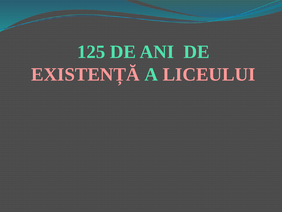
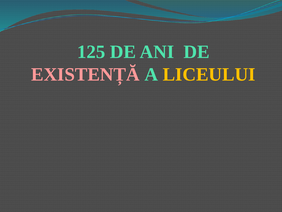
LICEULUI colour: pink -> yellow
